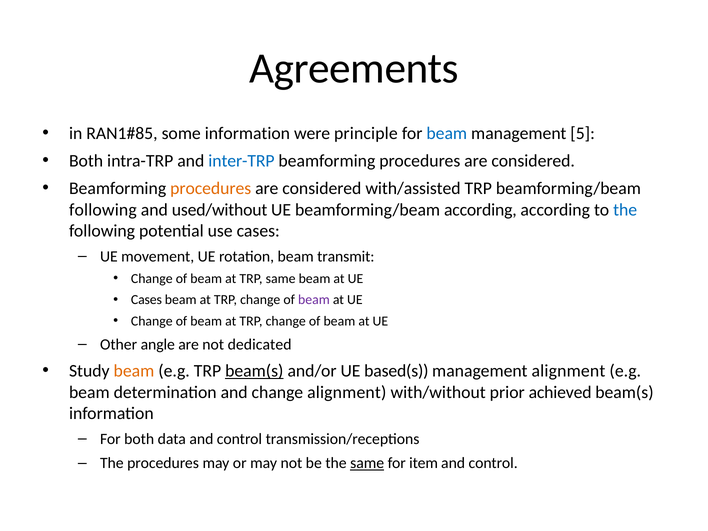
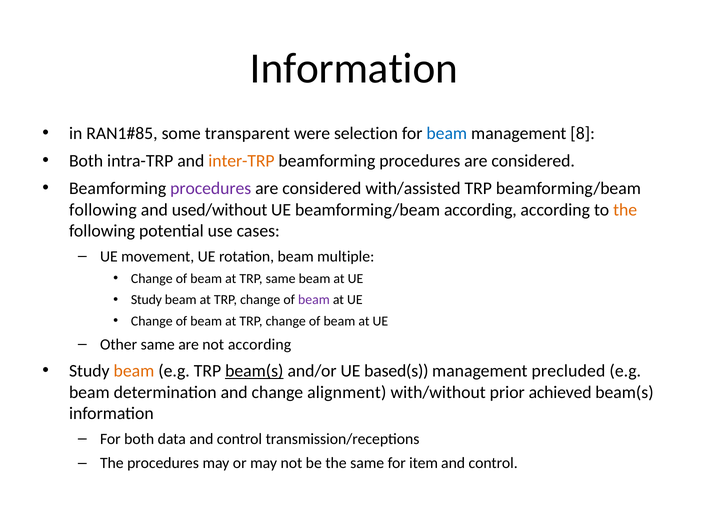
Agreements at (354, 69): Agreements -> Information
some information: information -> transparent
principle: principle -> selection
5: 5 -> 8
inter-TRP colour: blue -> orange
procedures at (211, 188) colour: orange -> purple
the at (625, 210) colour: blue -> orange
transmit: transmit -> multiple
Cases at (146, 300): Cases -> Study
Other angle: angle -> same
not dedicated: dedicated -> according
management alignment: alignment -> precluded
same at (367, 463) underline: present -> none
